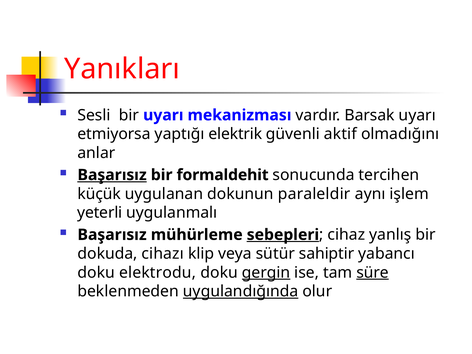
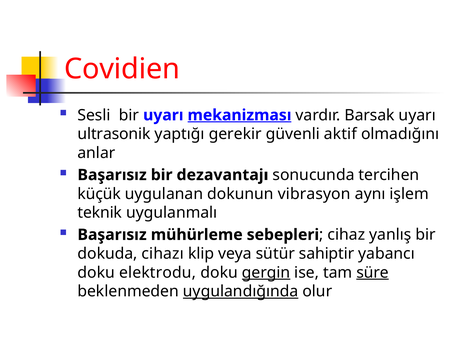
Yanıkları: Yanıkları -> Covidien
mekanizması underline: none -> present
etmiyorsa: etmiyorsa -> ultrasonik
elektrik: elektrik -> gerekir
Başarısız at (112, 175) underline: present -> none
formaldehit: formaldehit -> dezavantajı
paraleldir: paraleldir -> vibrasyon
yeterli: yeterli -> teknik
sebepleri underline: present -> none
